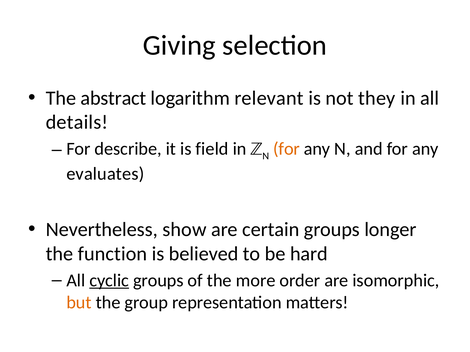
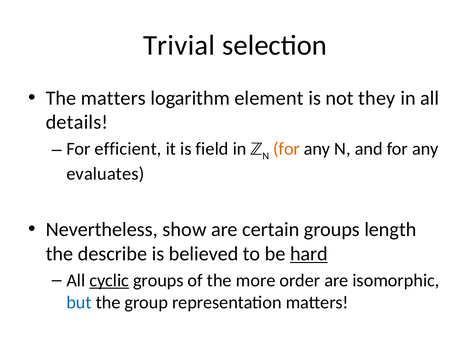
Giving: Giving -> Trivial
The abstract: abstract -> matters
relevant: relevant -> element
describe: describe -> efficient
longer: longer -> length
function: function -> describe
hard underline: none -> present
but colour: orange -> blue
